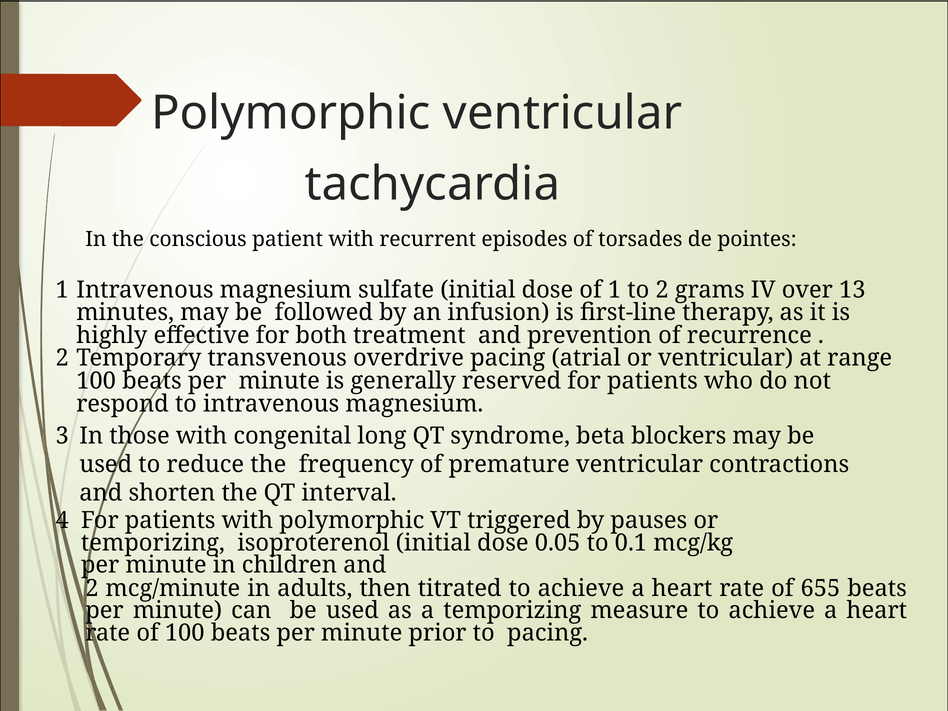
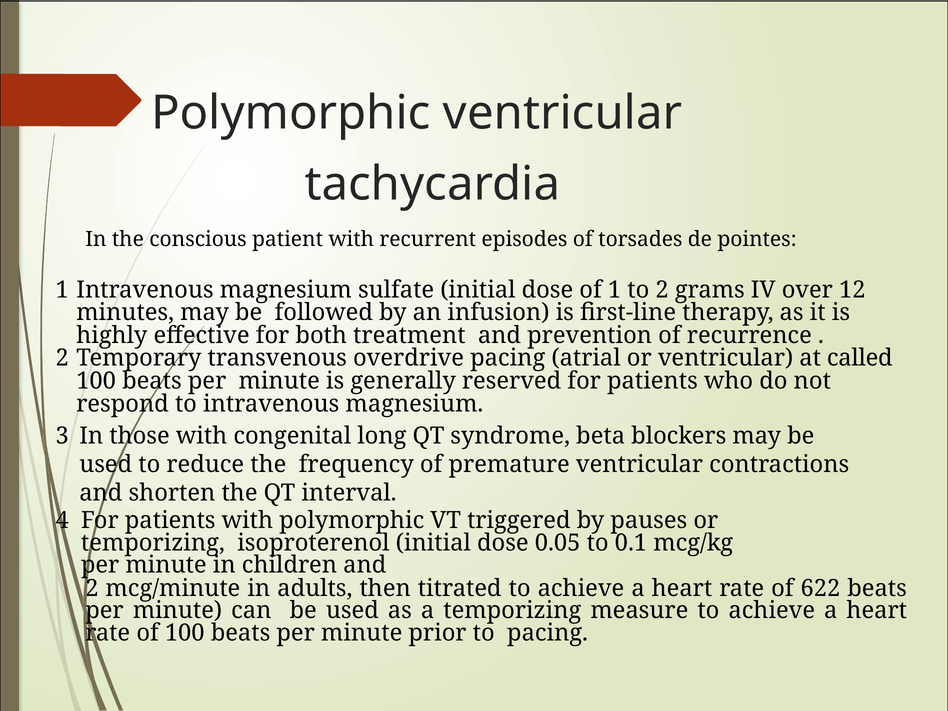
13: 13 -> 12
range: range -> called
655: 655 -> 622
